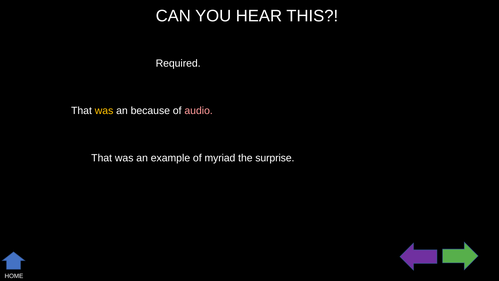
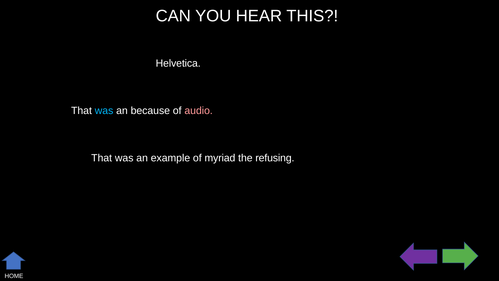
Required: Required -> Helvetica
was at (104, 111) colour: yellow -> light blue
surprise: surprise -> refusing
